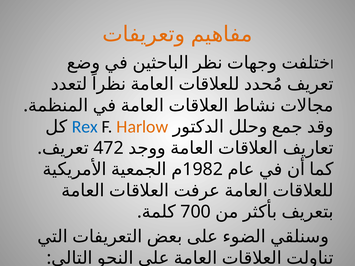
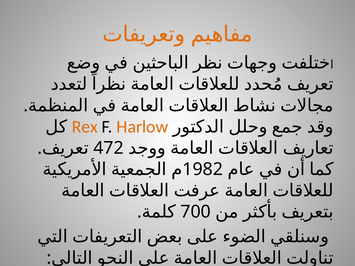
Rex colour: blue -> orange
